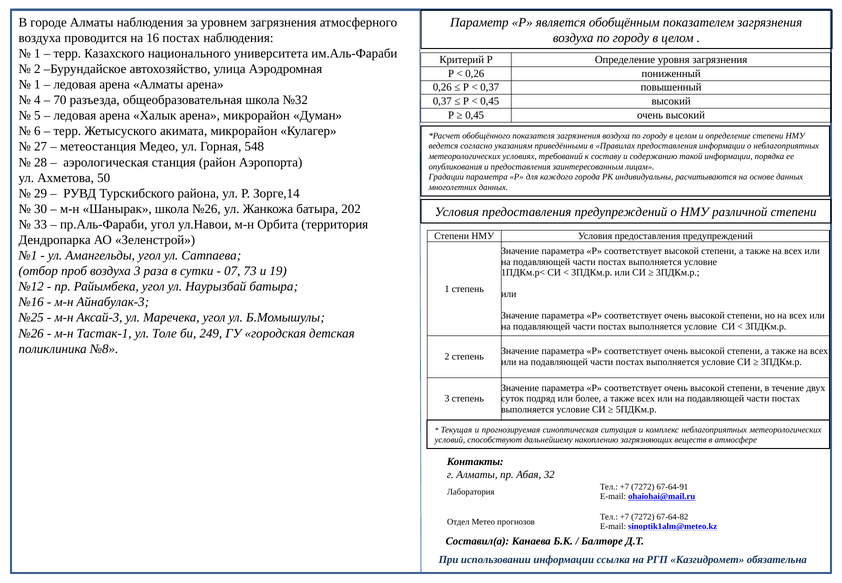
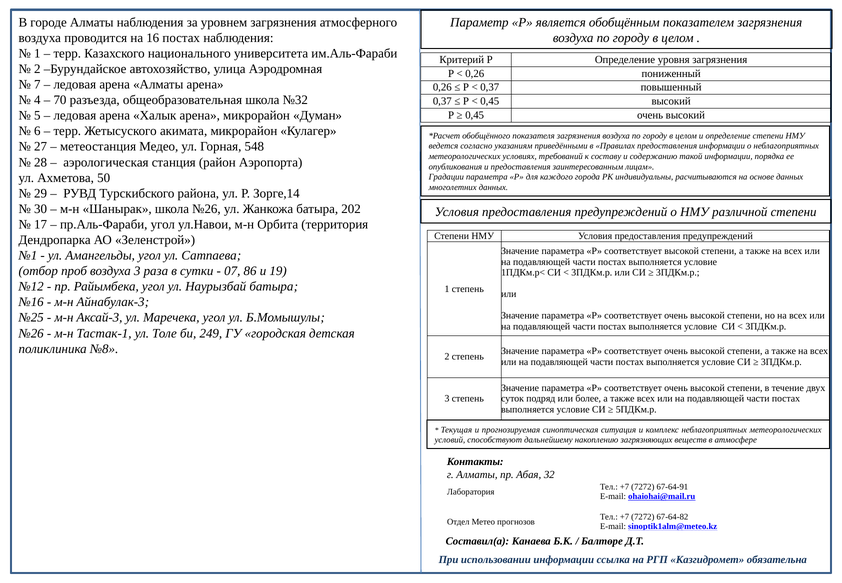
1 at (37, 84): 1 -> 7
33: 33 -> 17
73: 73 -> 86
